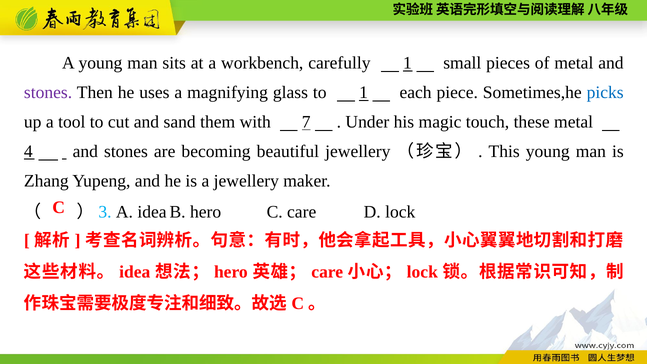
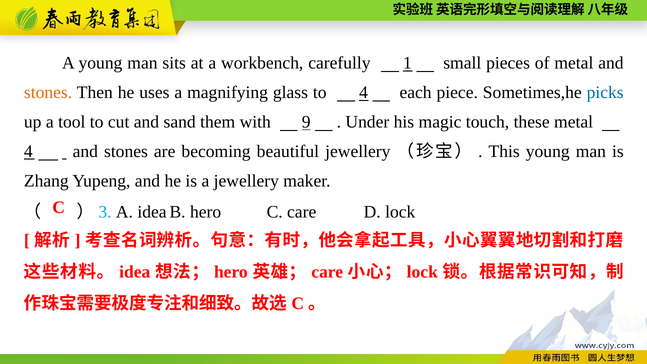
stones at (48, 93) colour: purple -> orange
to 1: 1 -> 4
7: 7 -> 9
